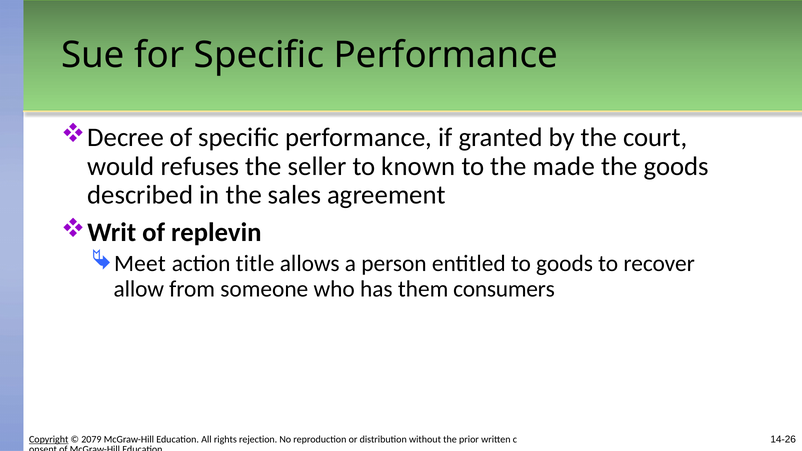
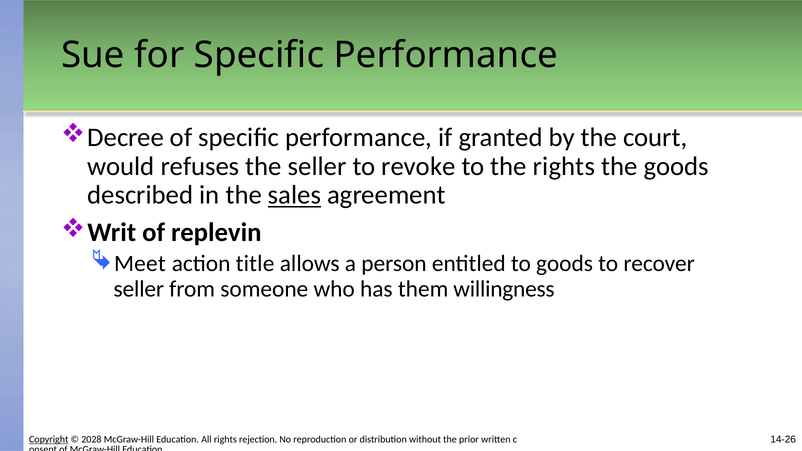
known: known -> revoke
the made: made -> rights
sales underline: none -> present
allow at (139, 289): allow -> seller
consumers: consumers -> willingness
2079: 2079 -> 2028
